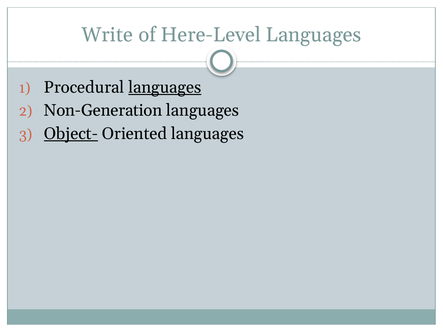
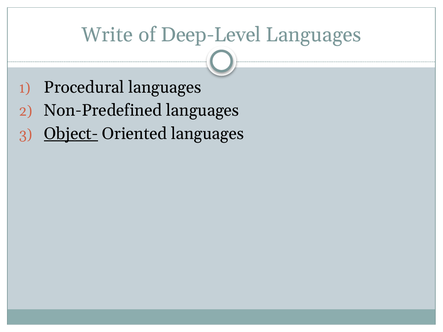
Here-Level: Here-Level -> Deep-Level
languages at (165, 87) underline: present -> none
Non-Generation: Non-Generation -> Non-Predefined
